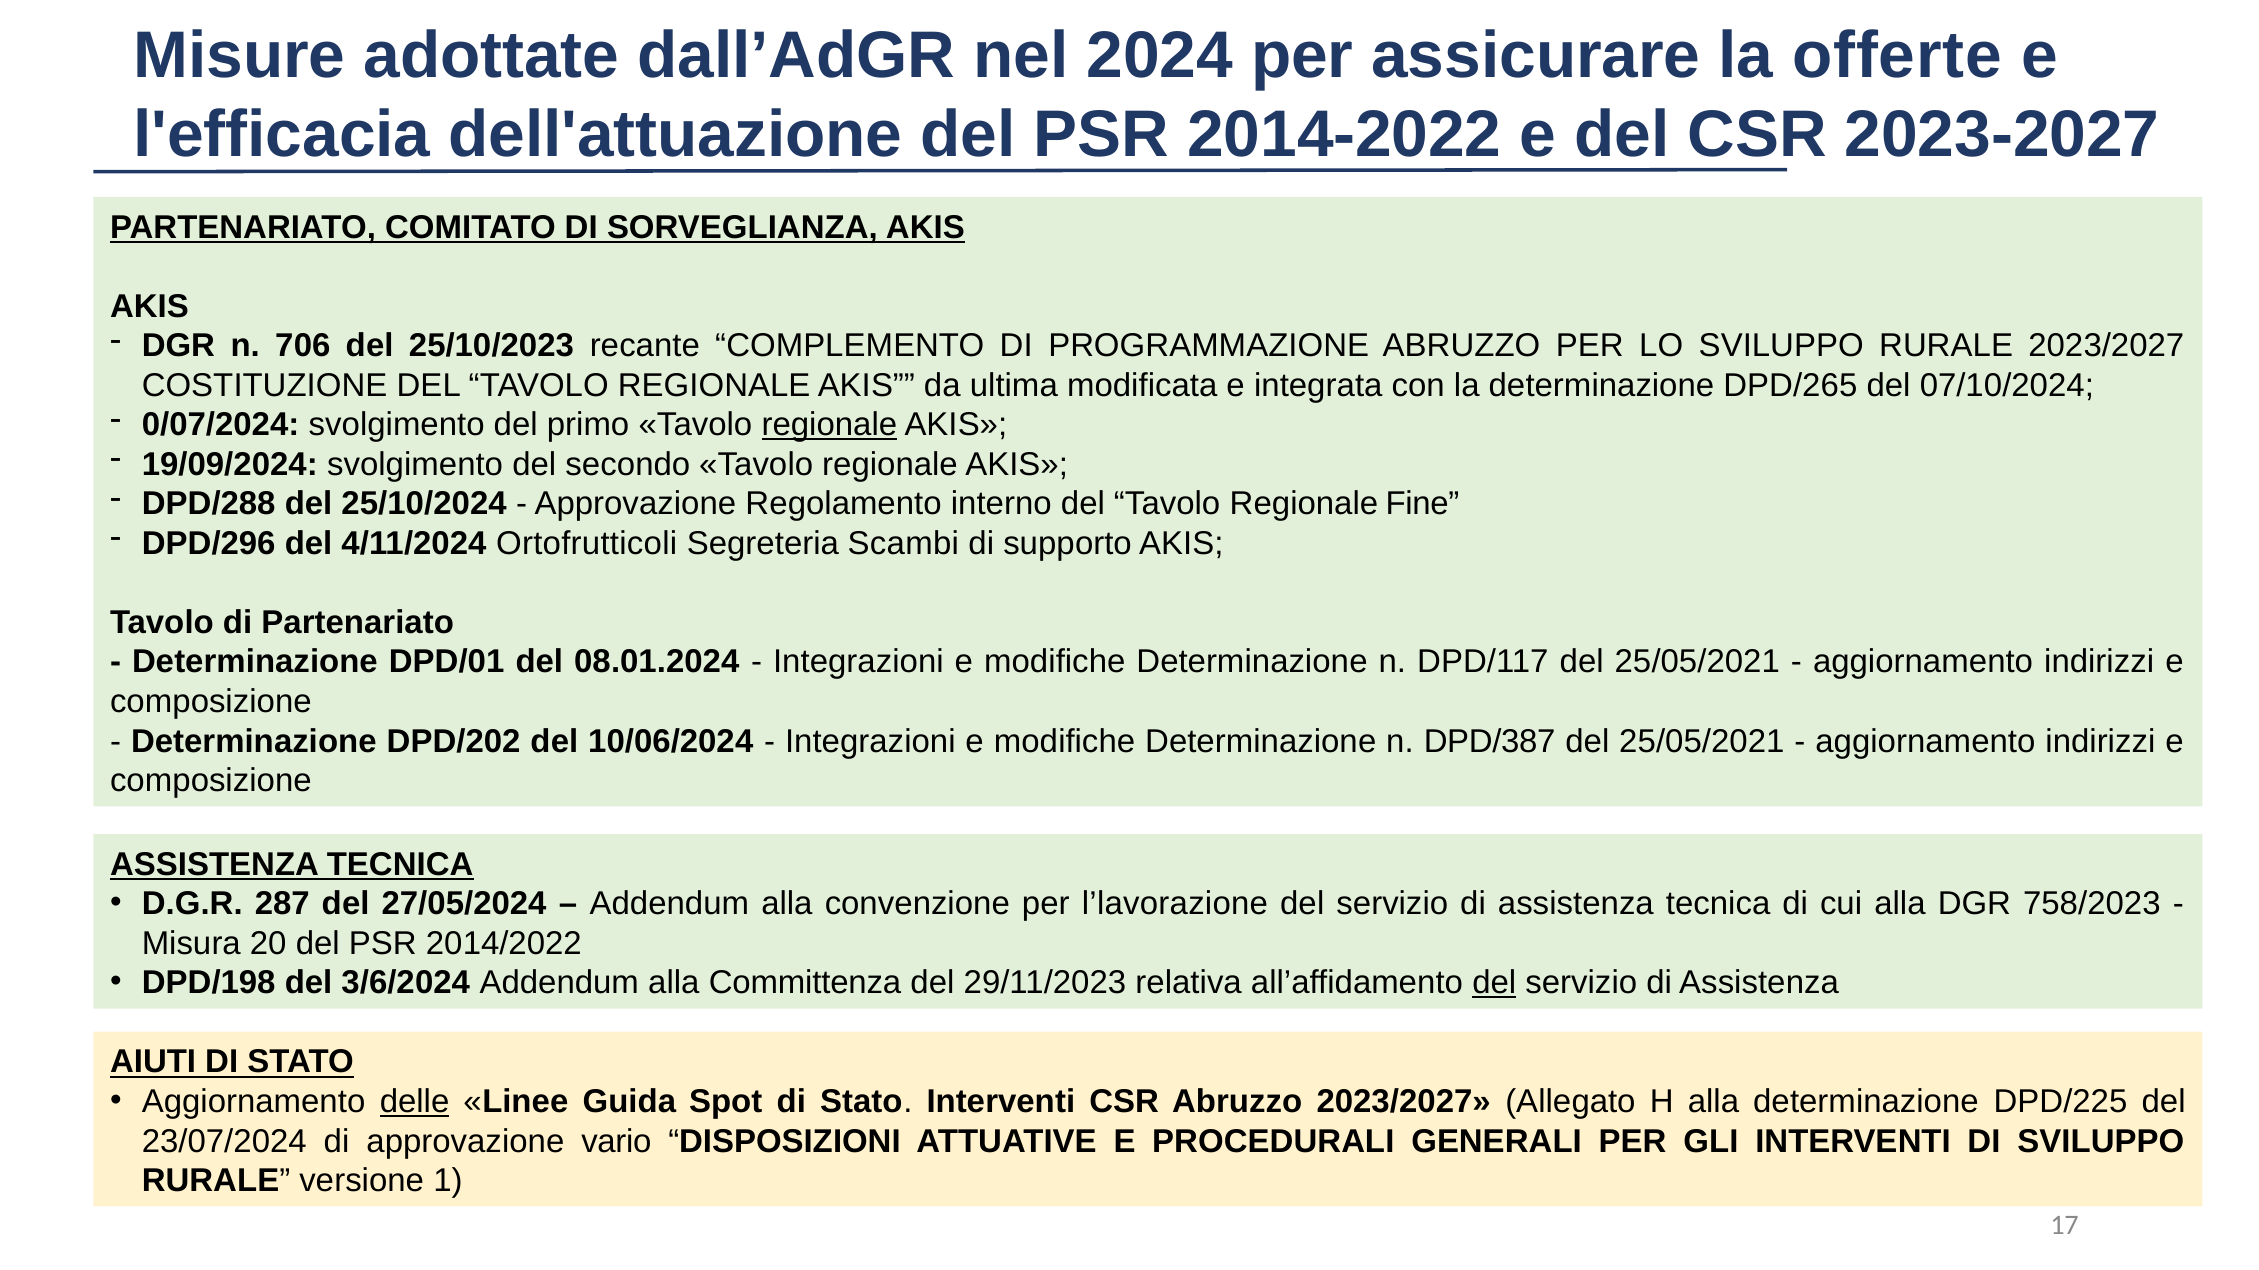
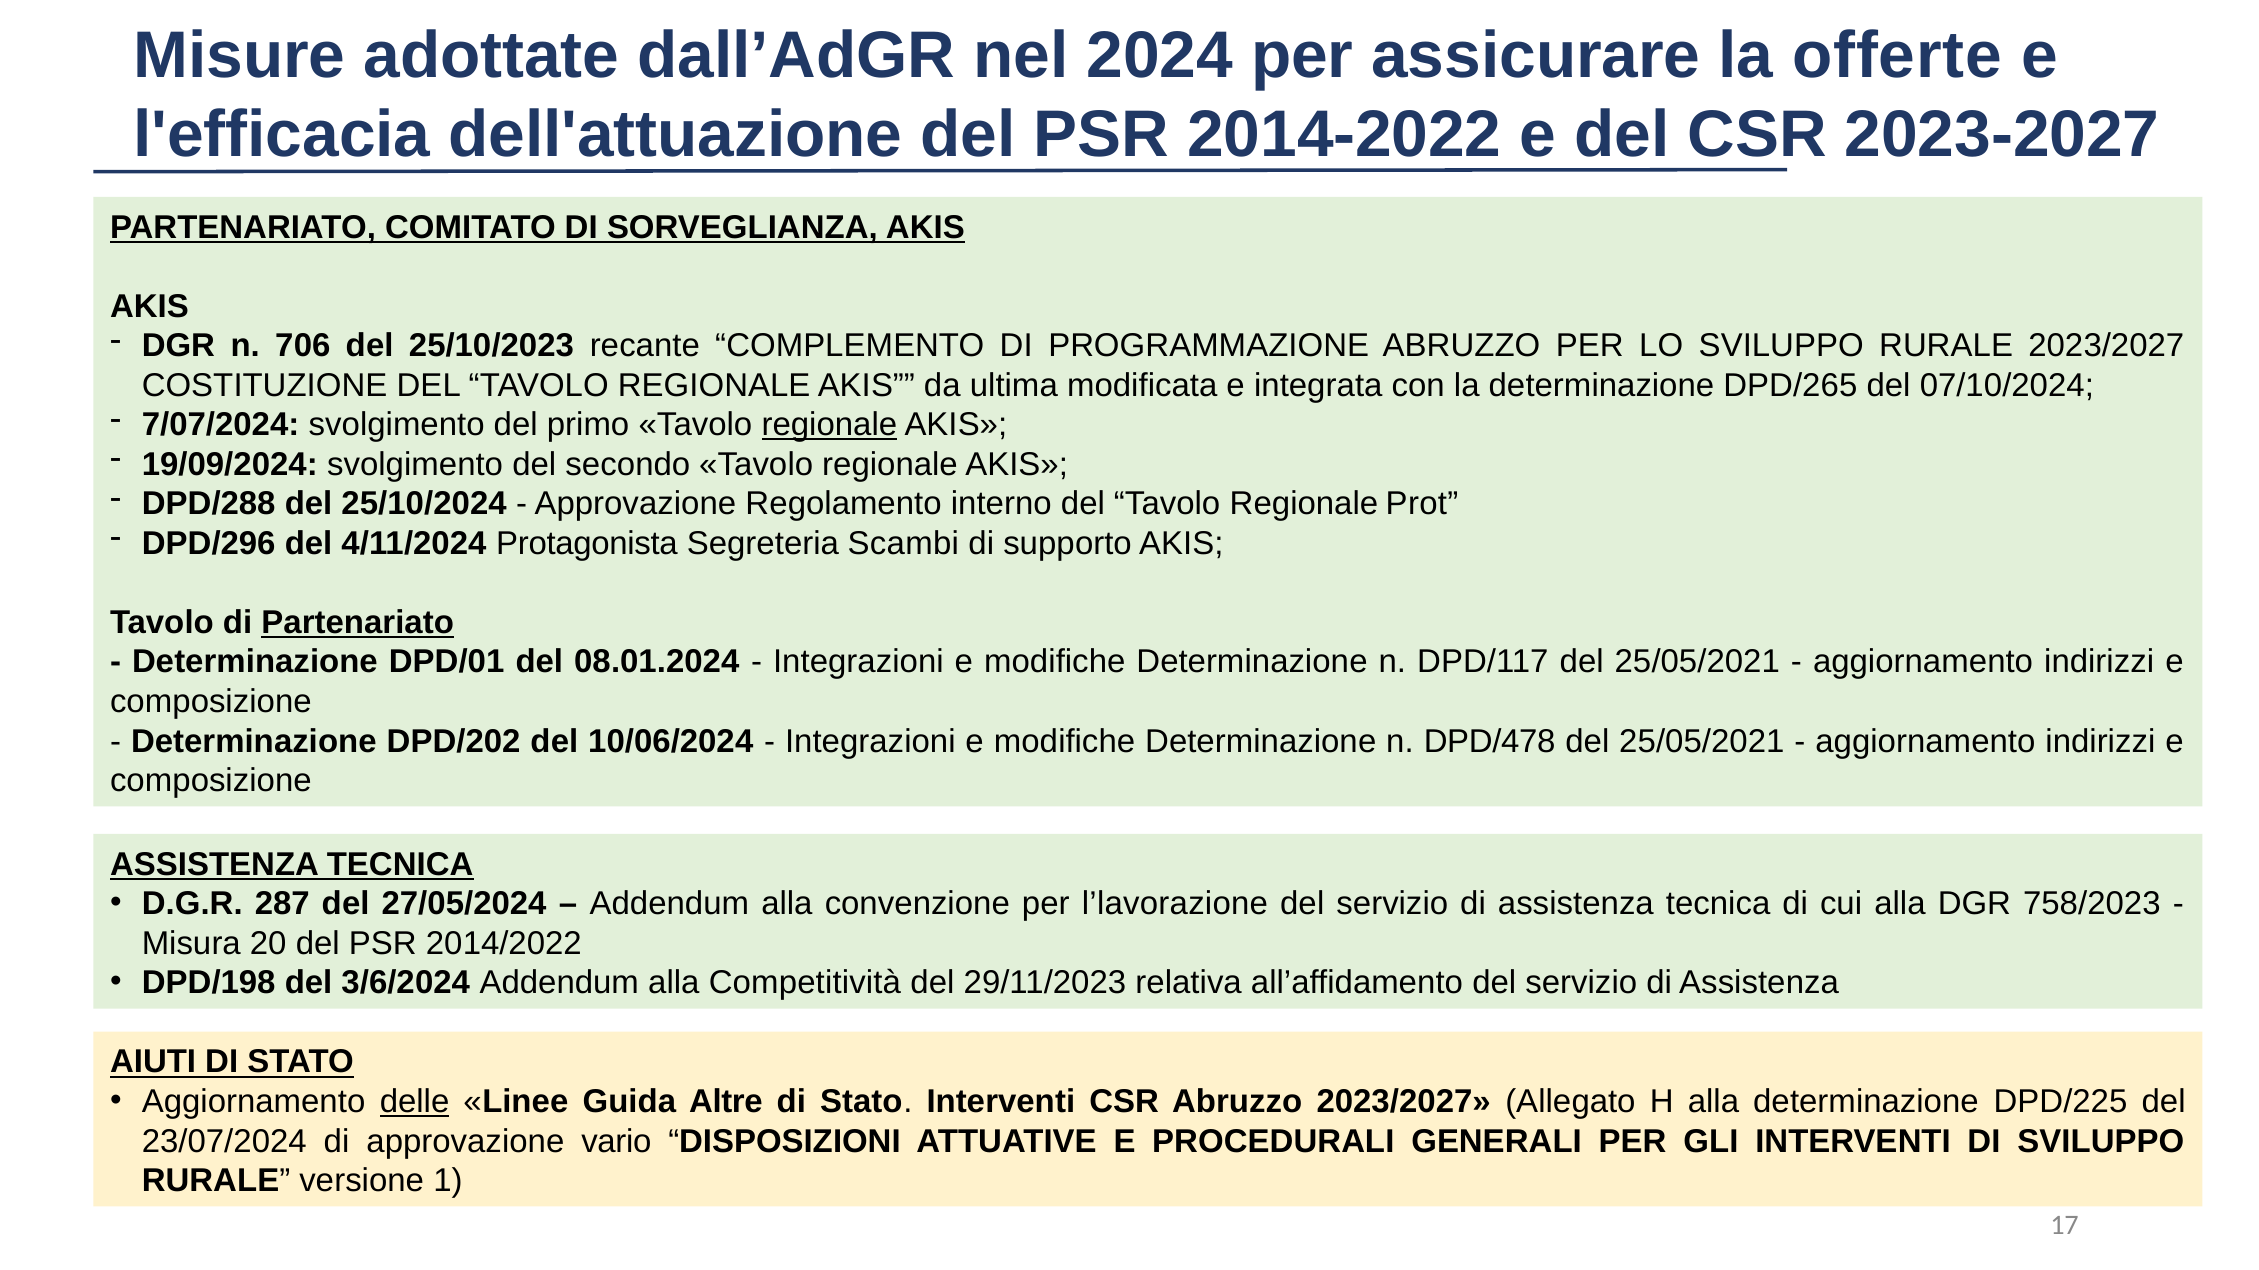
0/07/2024: 0/07/2024 -> 7/07/2024
Fine: Fine -> Prot
Ortofrutticoli: Ortofrutticoli -> Protagonista
Partenariato at (358, 623) underline: none -> present
DPD/387: DPD/387 -> DPD/478
Committenza: Committenza -> Competitività
del at (1494, 983) underline: present -> none
Spot: Spot -> Altre
